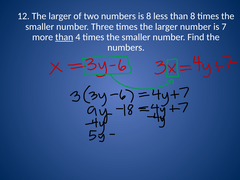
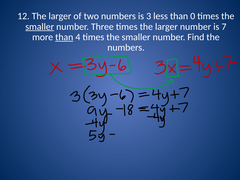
is 8: 8 -> 3
than 8: 8 -> 0
smaller at (40, 27) underline: none -> present
